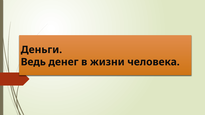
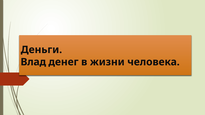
Ведь: Ведь -> Влад
